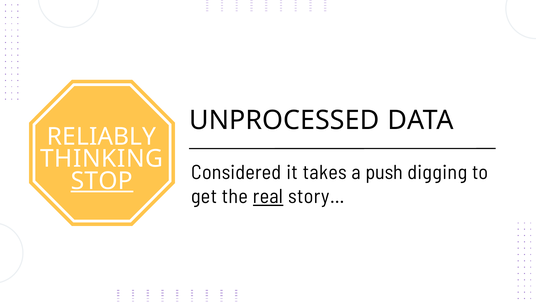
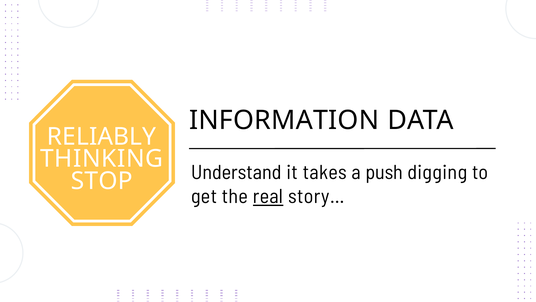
UNPROCESSED: UNPROCESSED -> INFORMATION
Considered: Considered -> Understand
STOP underline: present -> none
